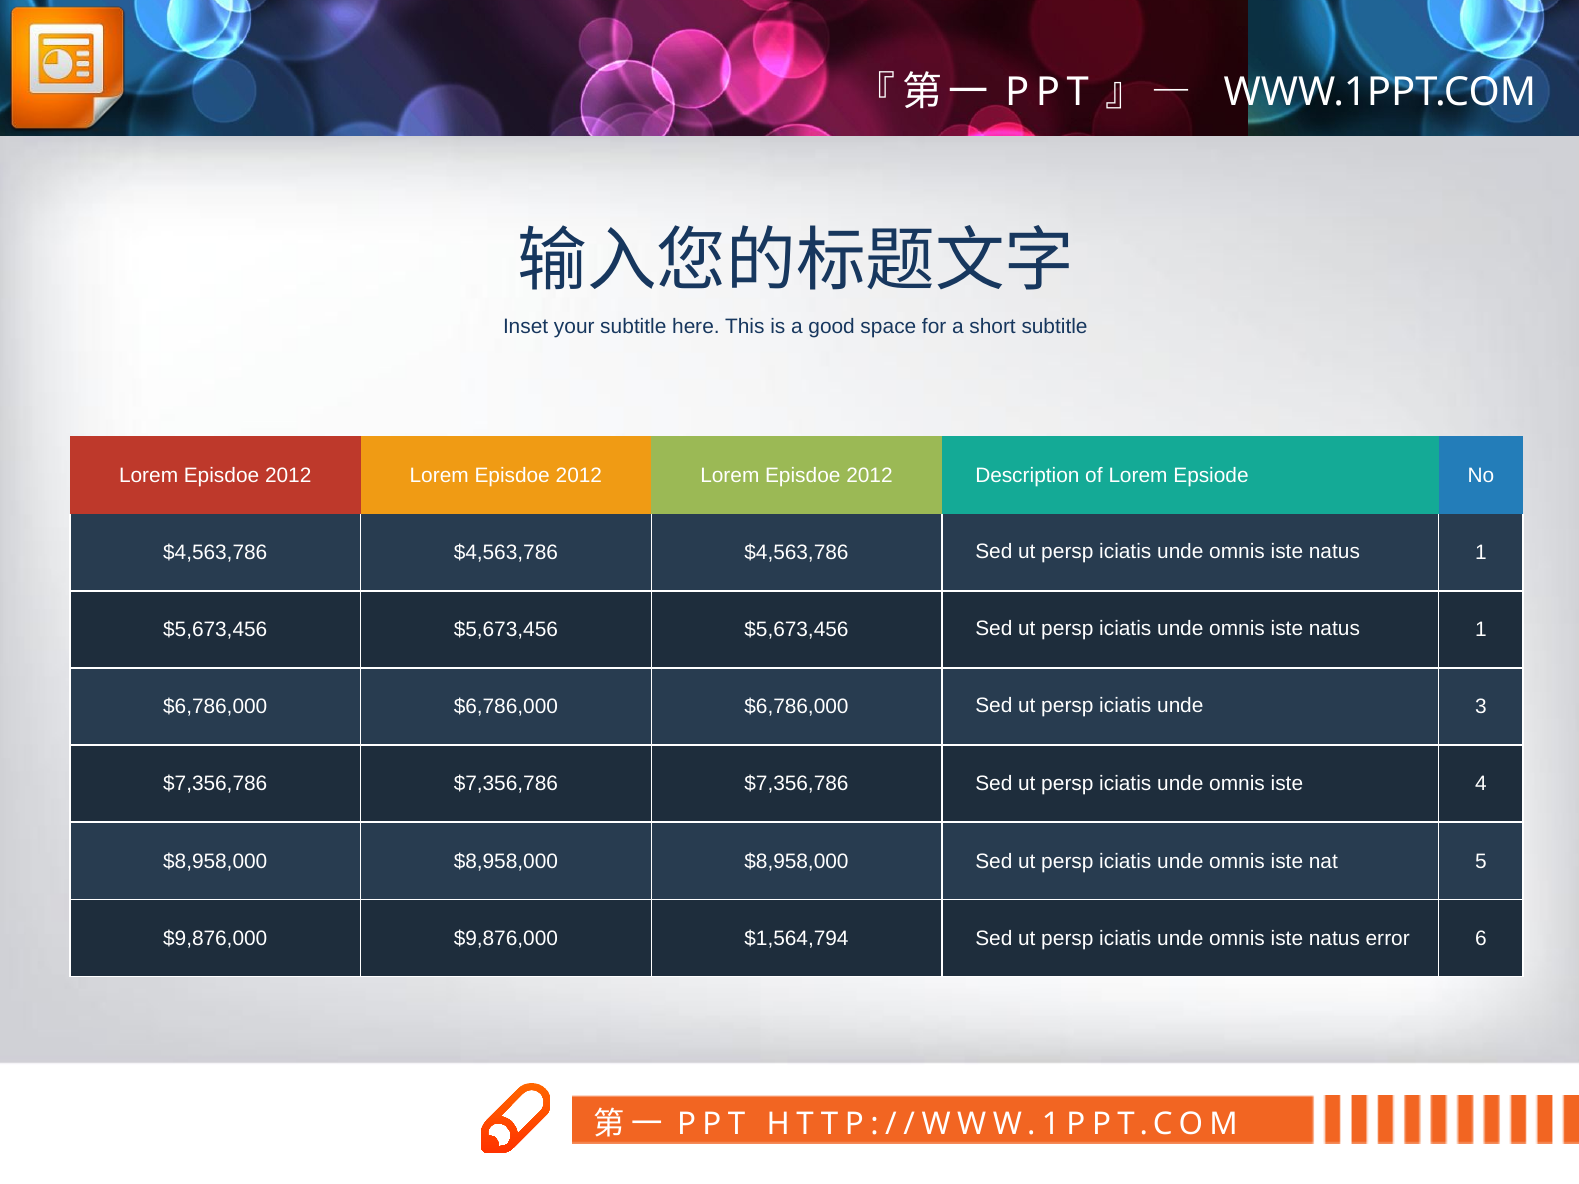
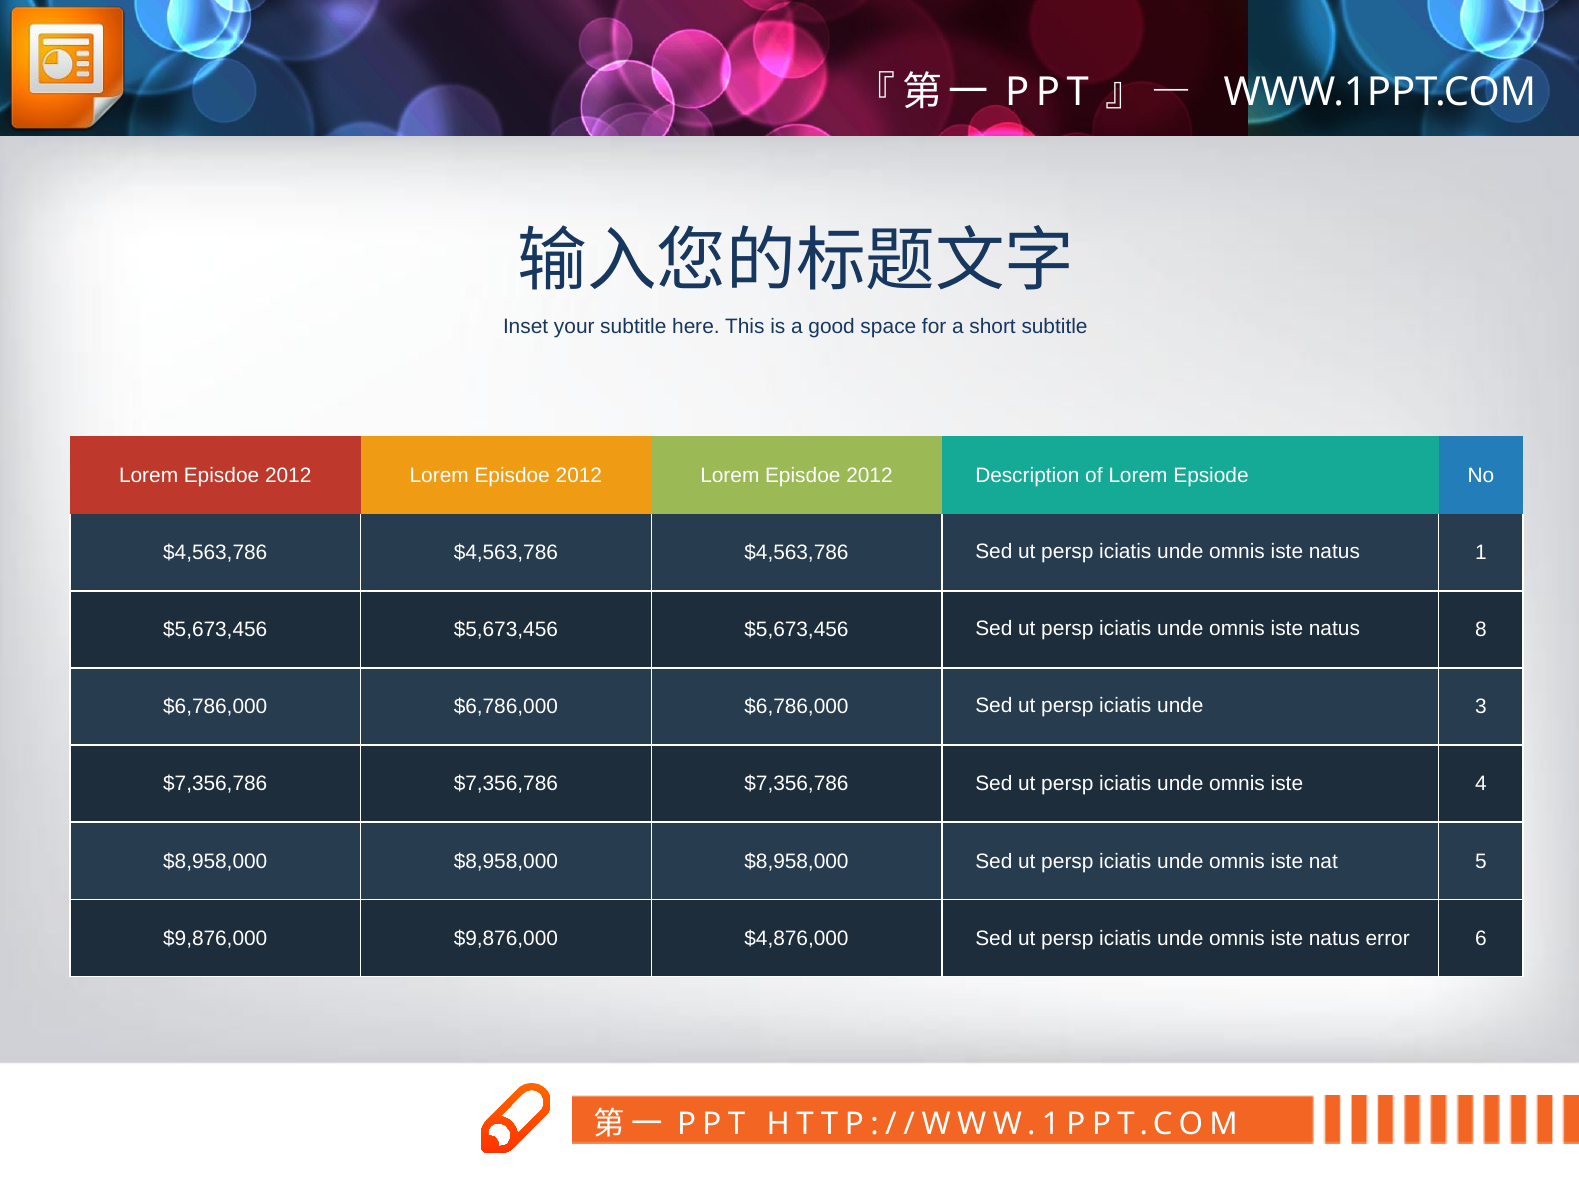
1 at (1481, 630): 1 -> 8
$1,564,794: $1,564,794 -> $4,876,000
